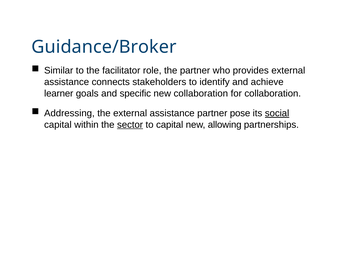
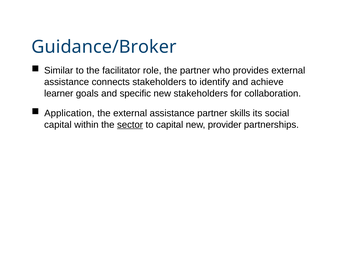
new collaboration: collaboration -> stakeholders
Addressing: Addressing -> Application
pose: pose -> skills
social underline: present -> none
allowing: allowing -> provider
